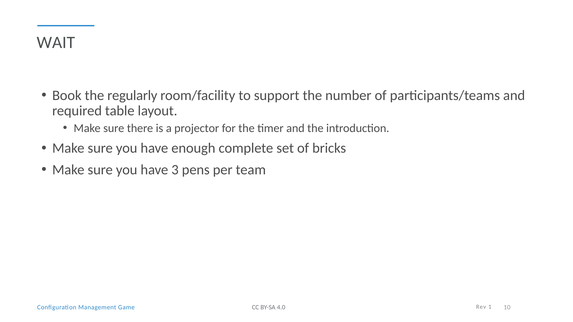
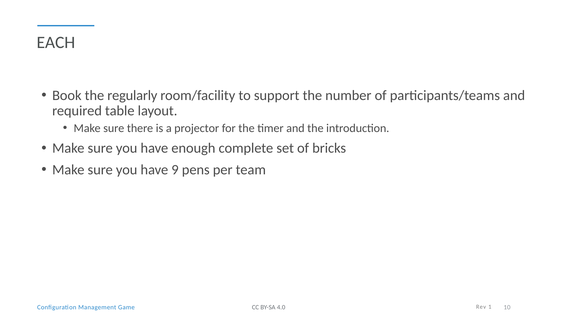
WAIT: WAIT -> EACH
3: 3 -> 9
